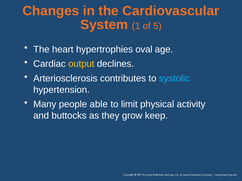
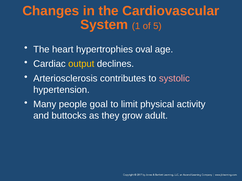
systolic colour: light blue -> pink
able: able -> goal
keep: keep -> adult
